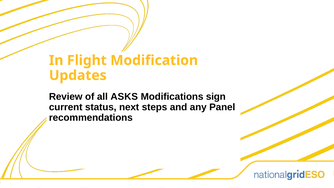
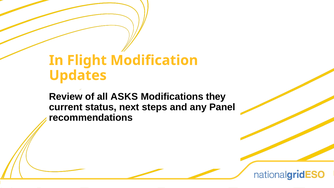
sign: sign -> they
